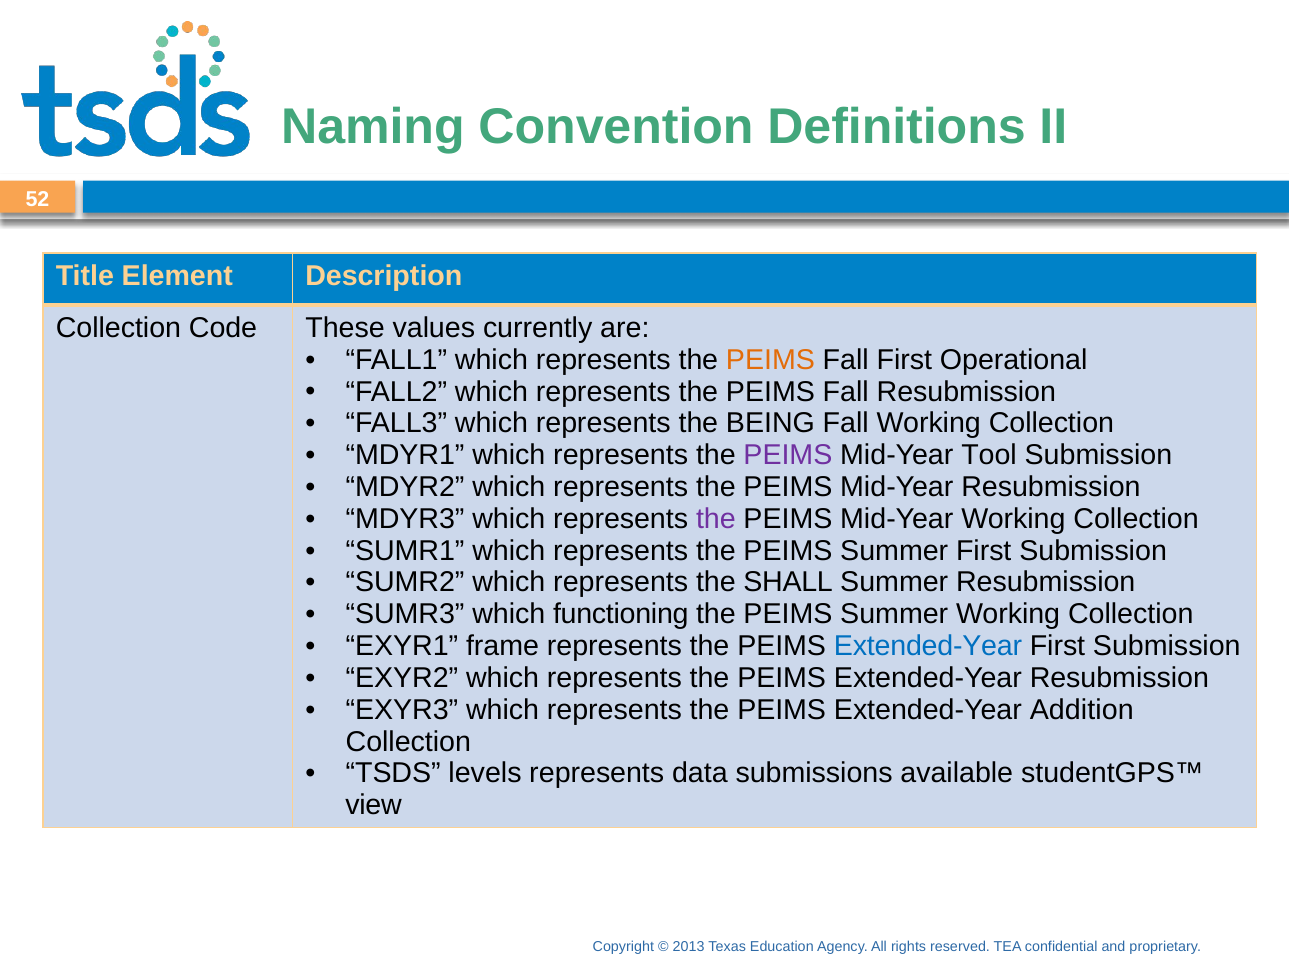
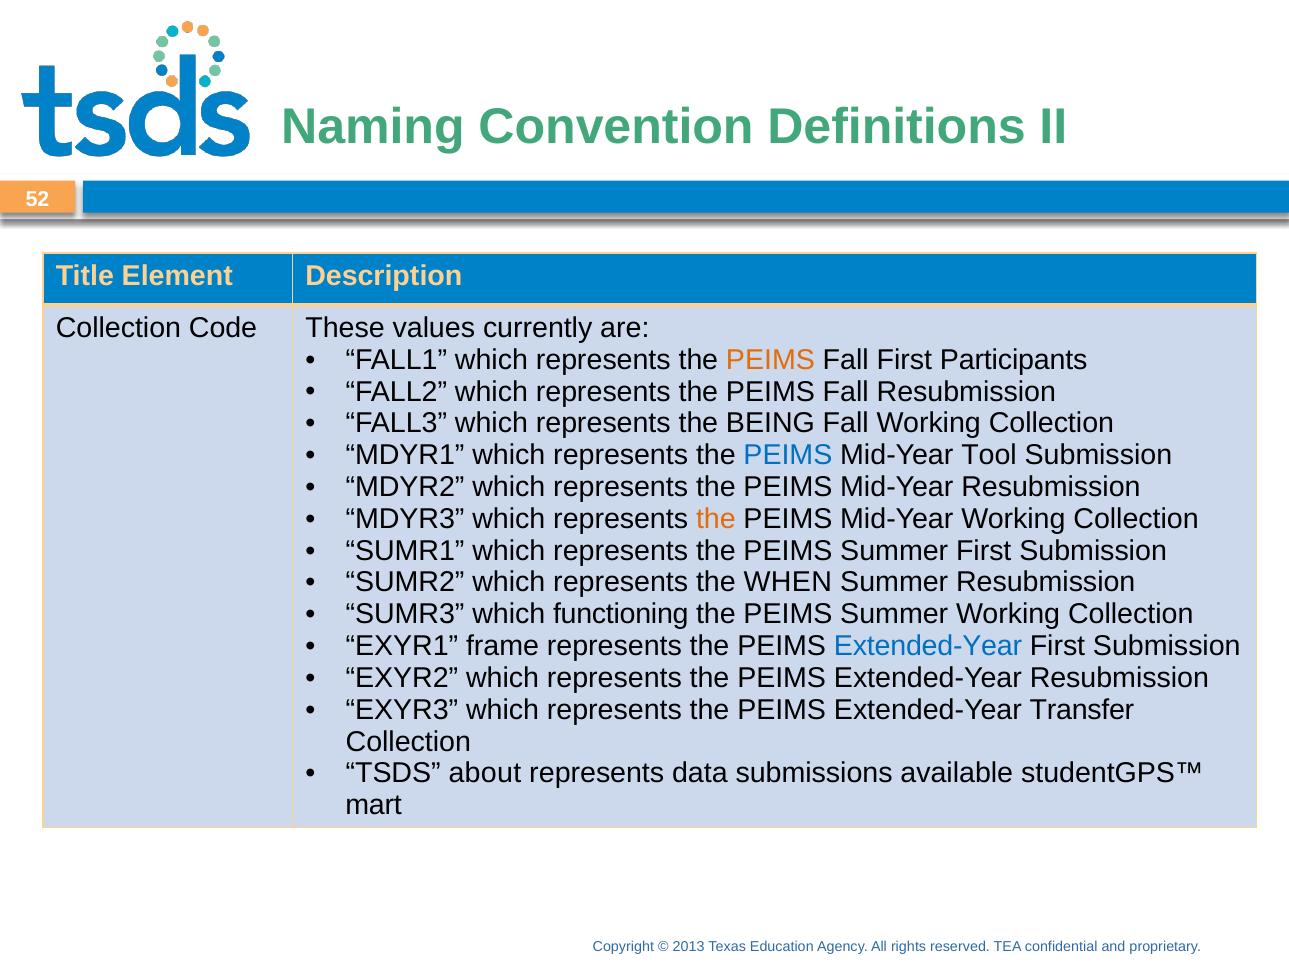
Operational: Operational -> Participants
PEIMS at (788, 455) colour: purple -> blue
the at (716, 519) colour: purple -> orange
SHALL: SHALL -> WHEN
Addition: Addition -> Transfer
levels: levels -> about
view: view -> mart
